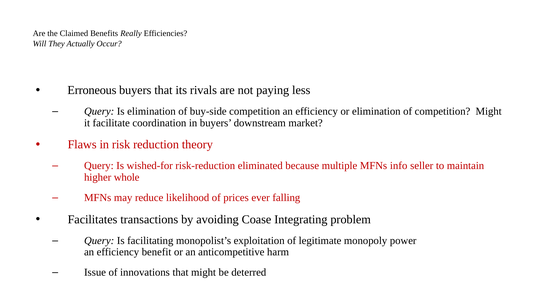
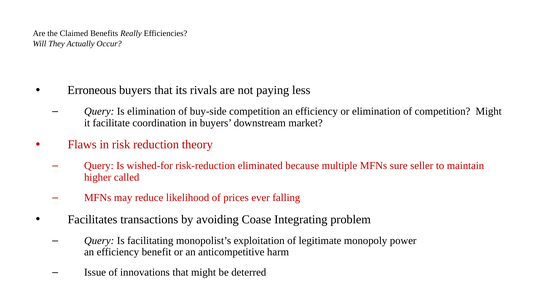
info: info -> sure
whole: whole -> called
